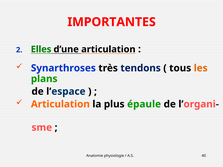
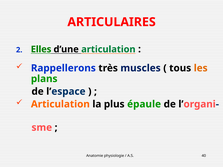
IMPORTANTES: IMPORTANTES -> ARTICULAIRES
articulation at (108, 49) colour: black -> green
Synarthroses: Synarthroses -> Rappellerons
tendons: tendons -> muscles
